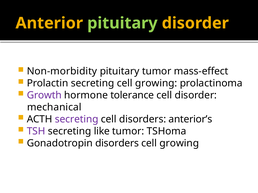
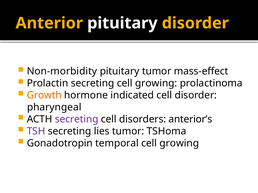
pituitary at (122, 23) colour: light green -> white
Growth colour: purple -> orange
tolerance: tolerance -> indicated
mechanical: mechanical -> pharyngeal
like: like -> lies
Gonadotropin disorders: disorders -> temporal
